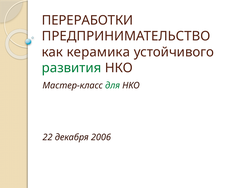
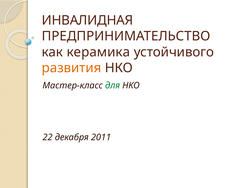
ПЕРЕРАБОТКИ: ПЕРЕРАБОТКИ -> ИНВАЛИДНАЯ
развития colour: green -> orange
2006: 2006 -> 2011
